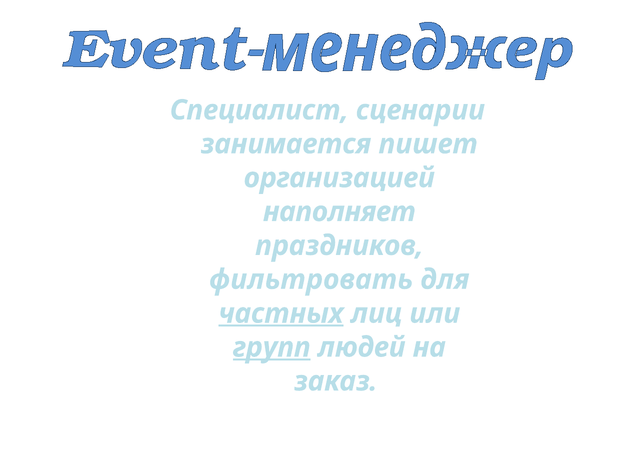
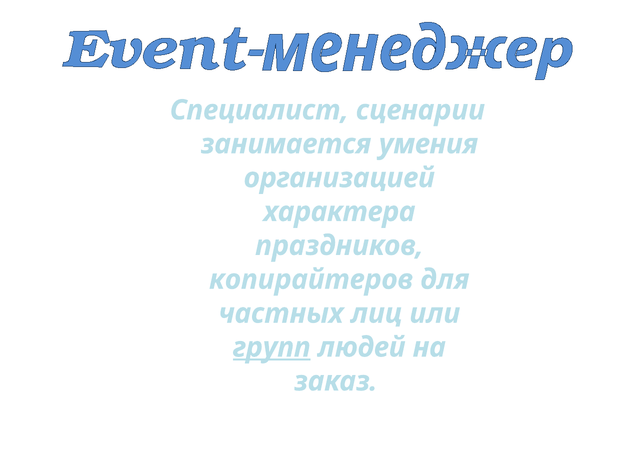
пишет: пишет -> умения
наполняет: наполняет -> характера
фильтровать: фильтровать -> копирайтеров
частных underline: present -> none
